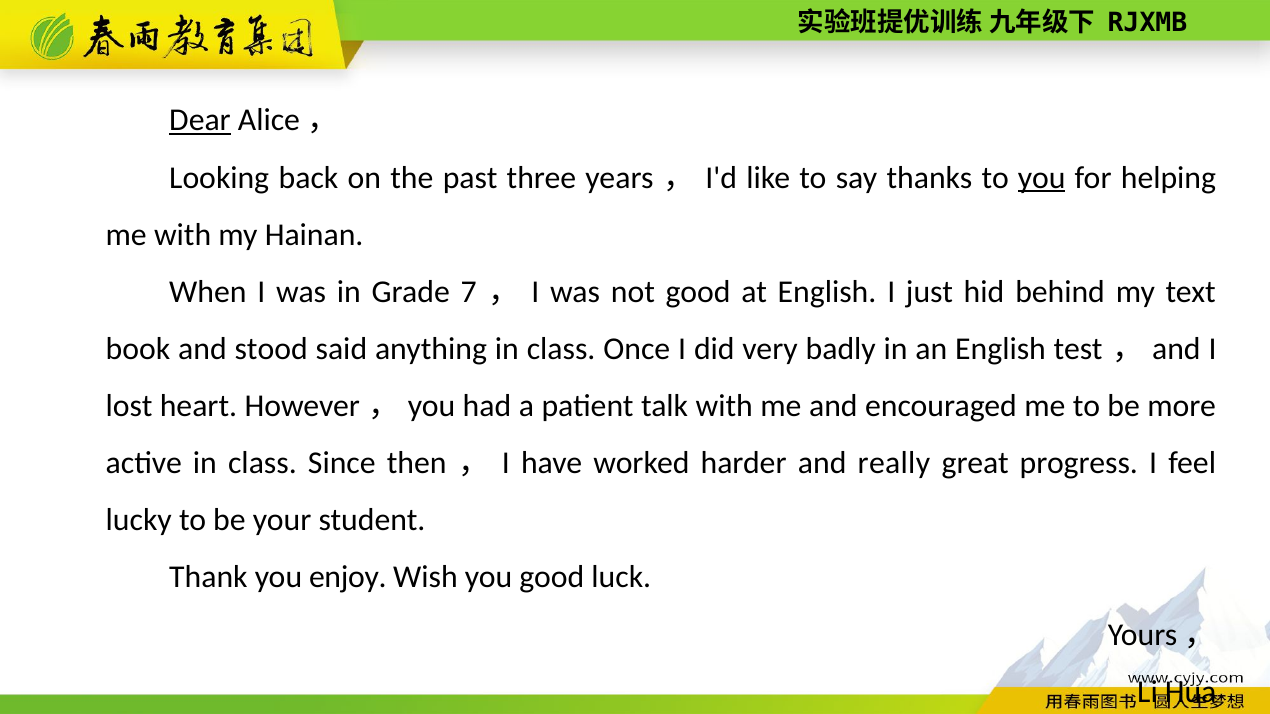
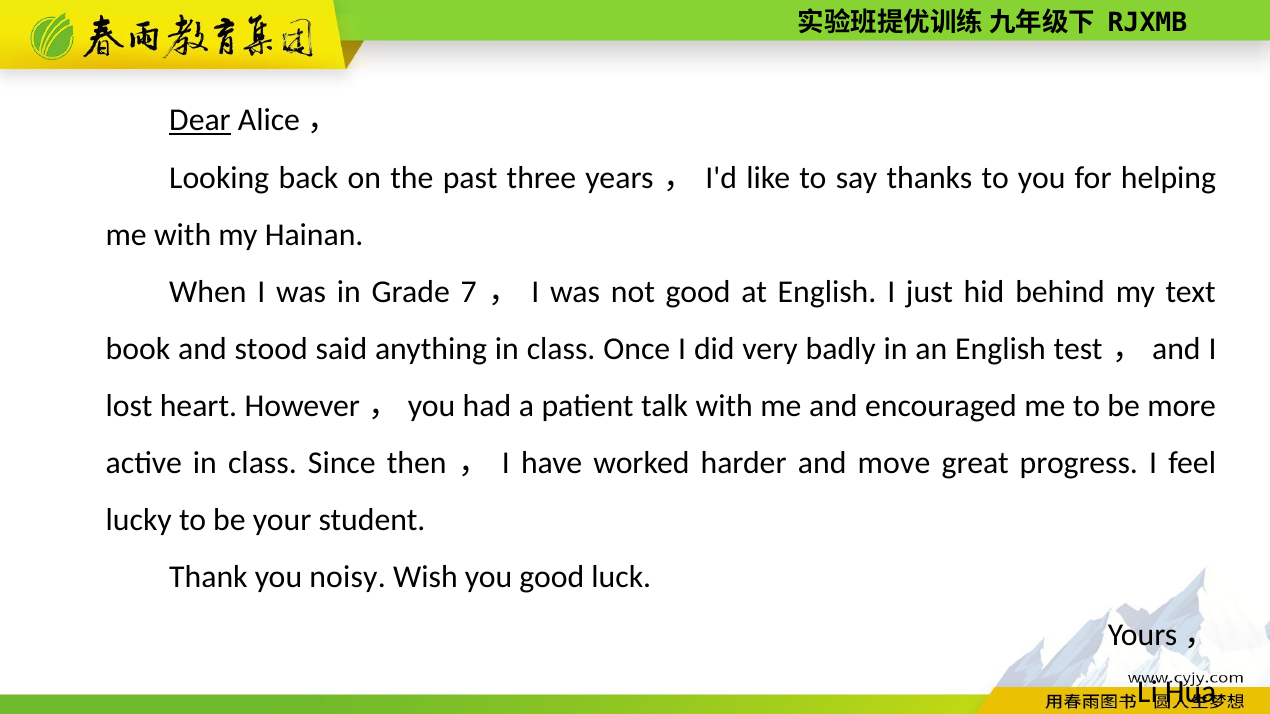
you at (1042, 178) underline: present -> none
really: really -> move
enjoy: enjoy -> noisy
